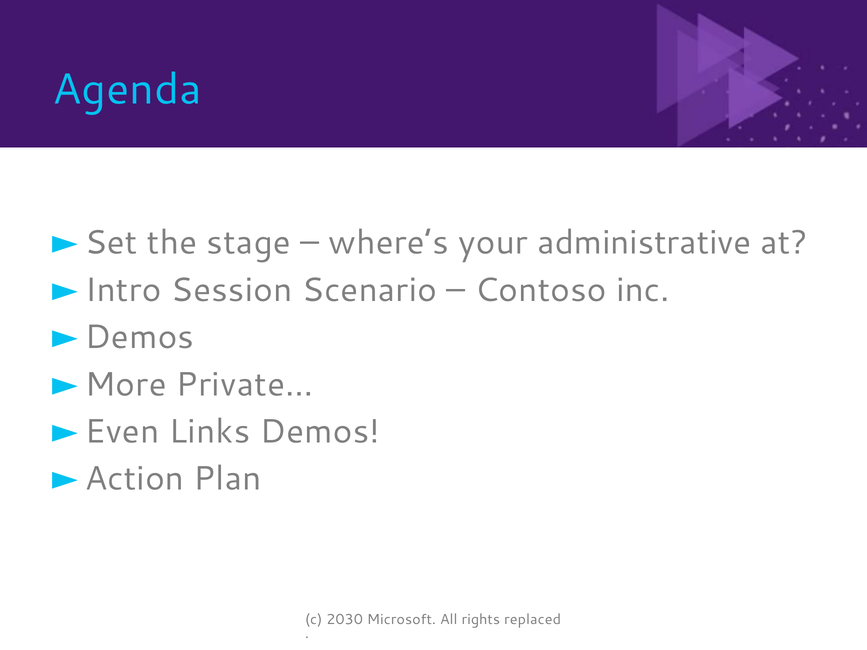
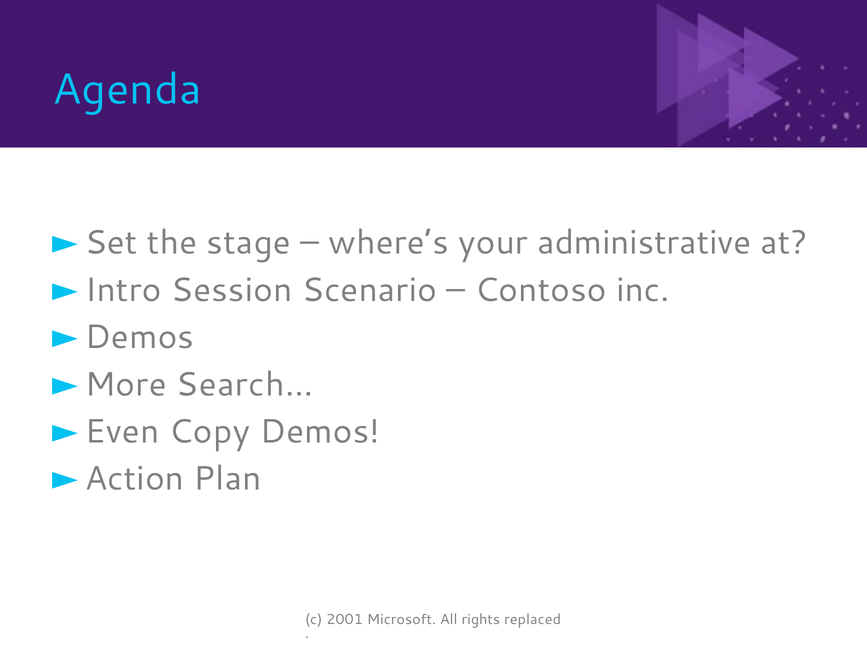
Private…: Private… -> Search…
Links: Links -> Copy
2030: 2030 -> 2001
